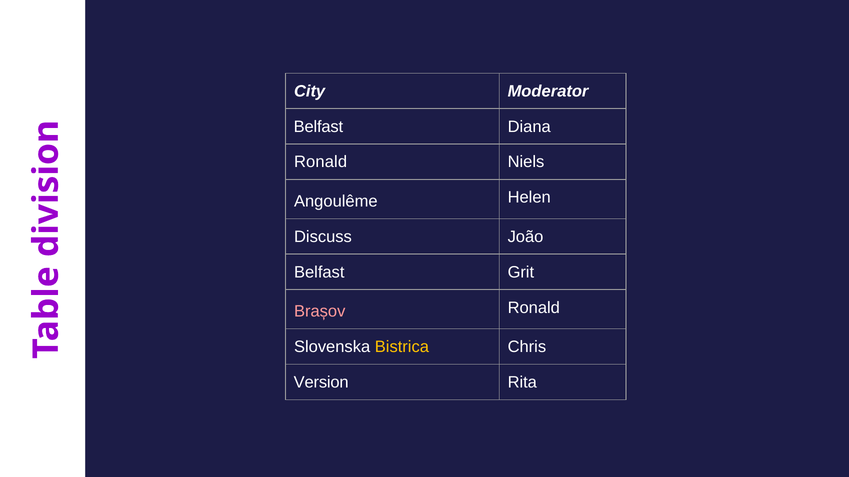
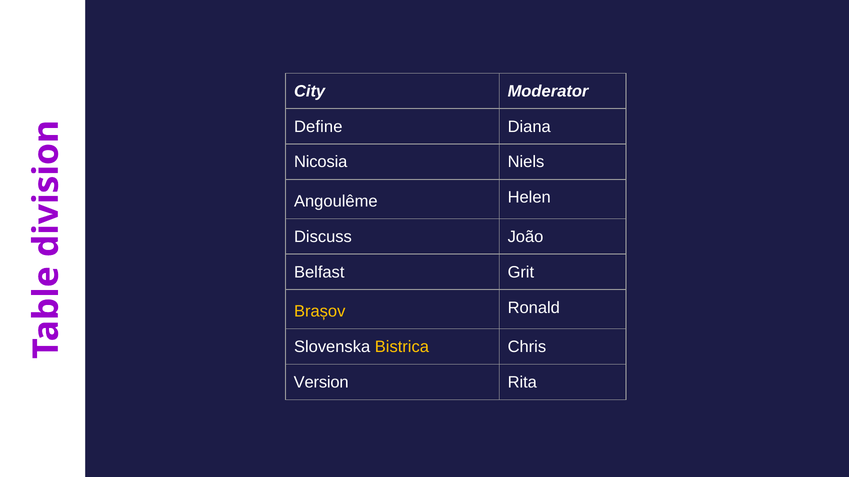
Belfast at (318, 127): Belfast -> Define
Ronald at (321, 162): Ronald -> Nicosia
Brașov colour: pink -> yellow
